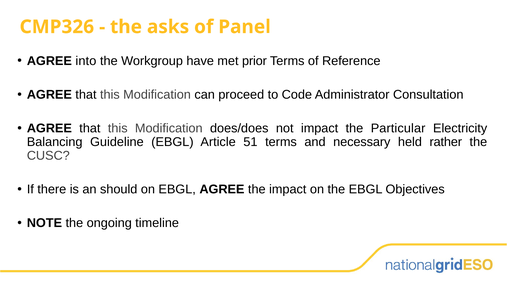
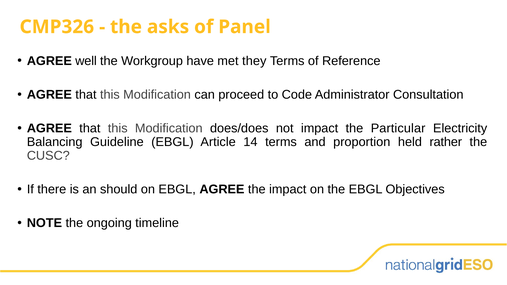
into: into -> well
prior: prior -> they
51: 51 -> 14
necessary: necessary -> proportion
